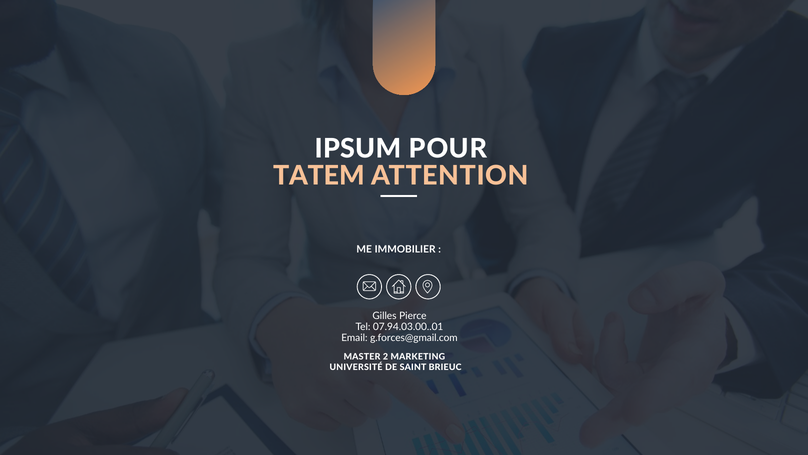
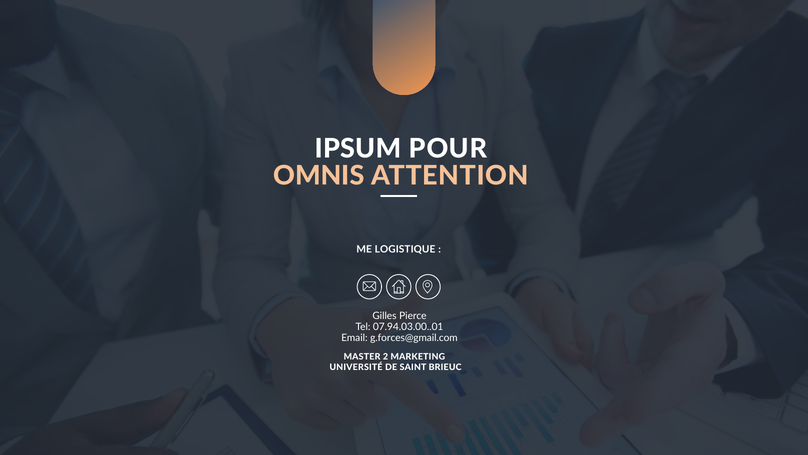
TATEM: TATEM -> OMNIS
IMMOBILIER: IMMOBILIER -> LOGISTIQUE
